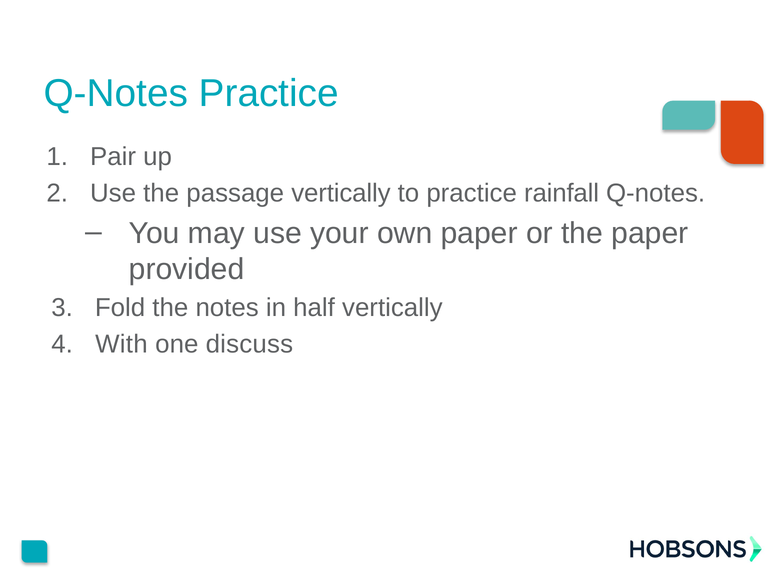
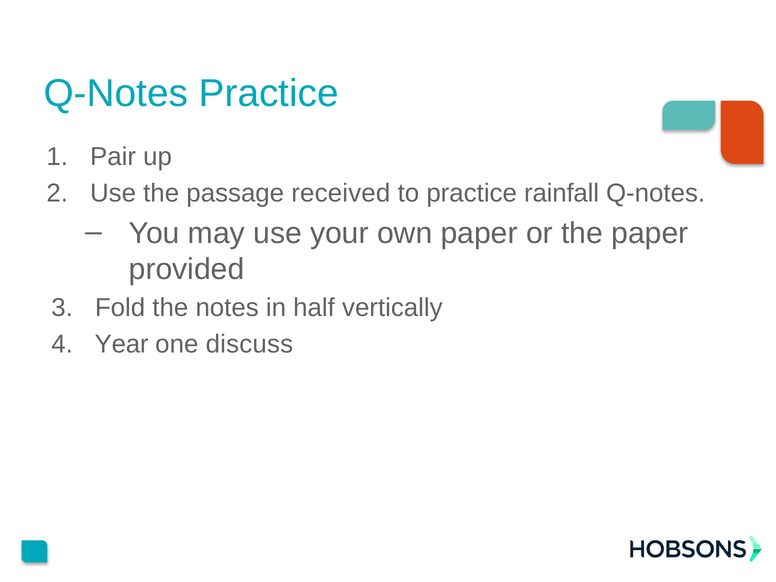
passage vertically: vertically -> received
With: With -> Year
